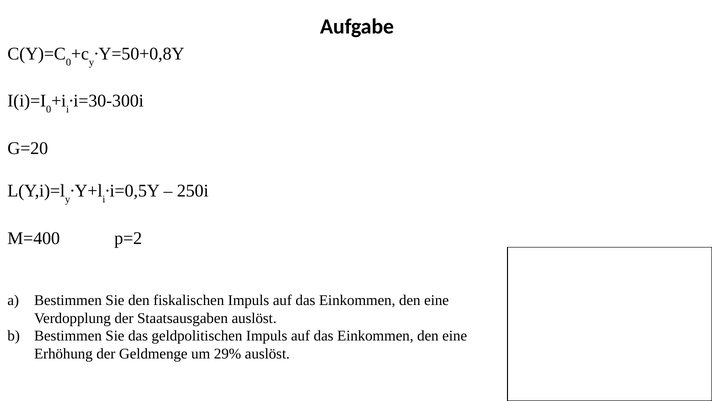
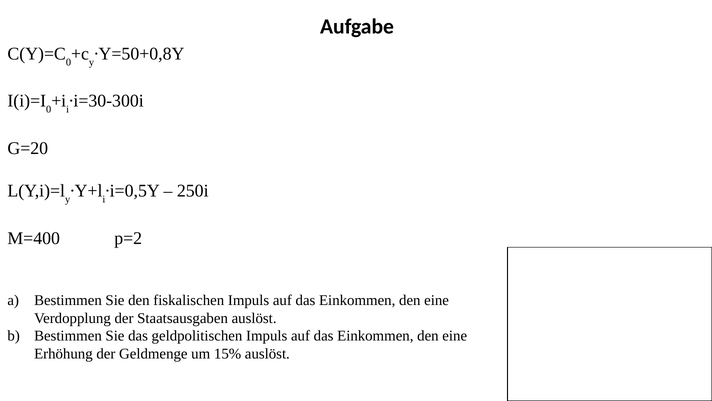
29%: 29% -> 15%
